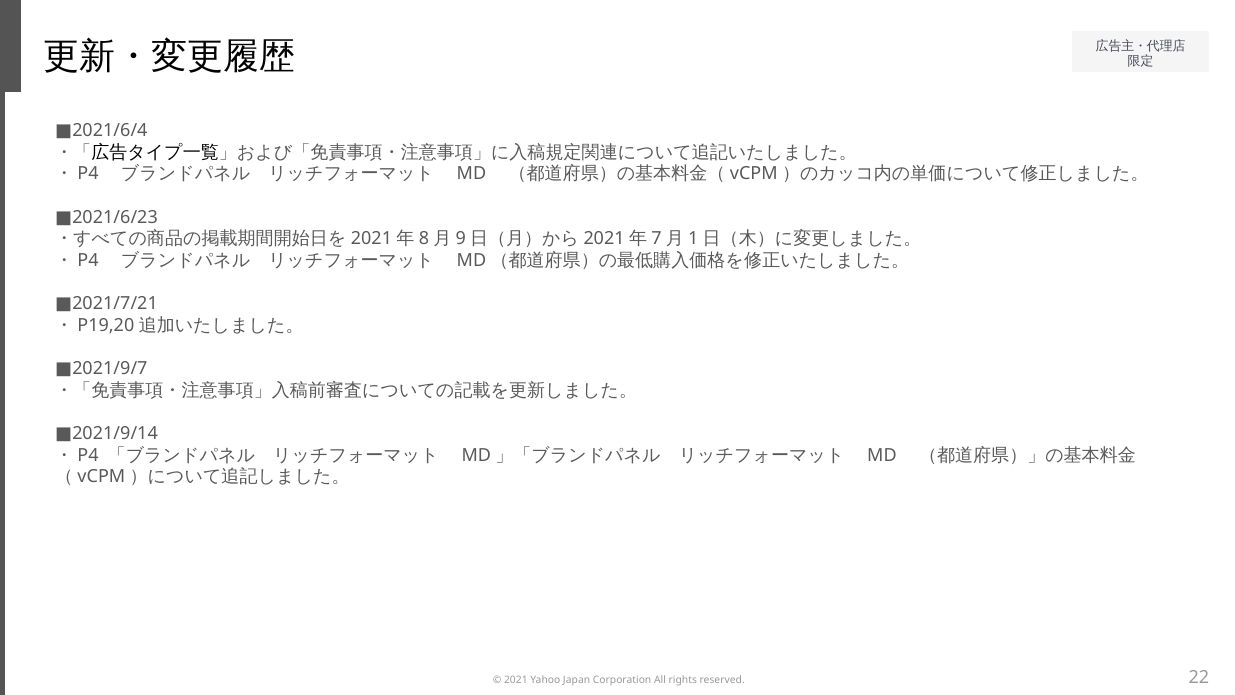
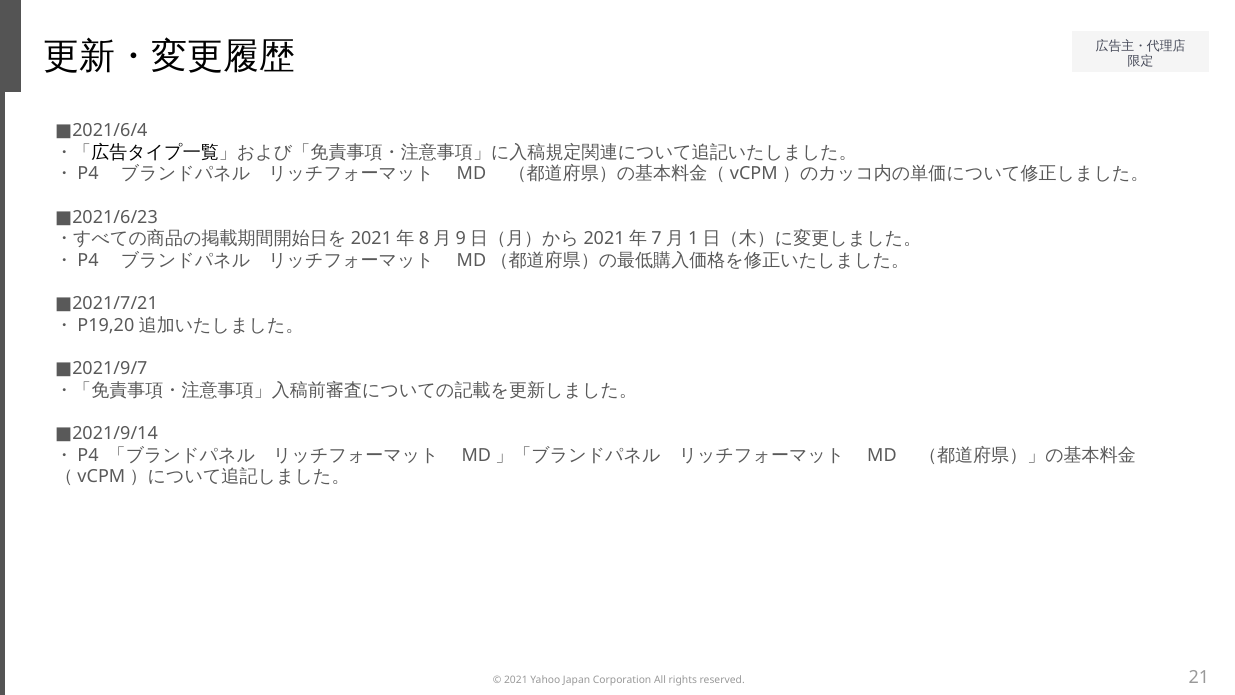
22: 22 -> 21
